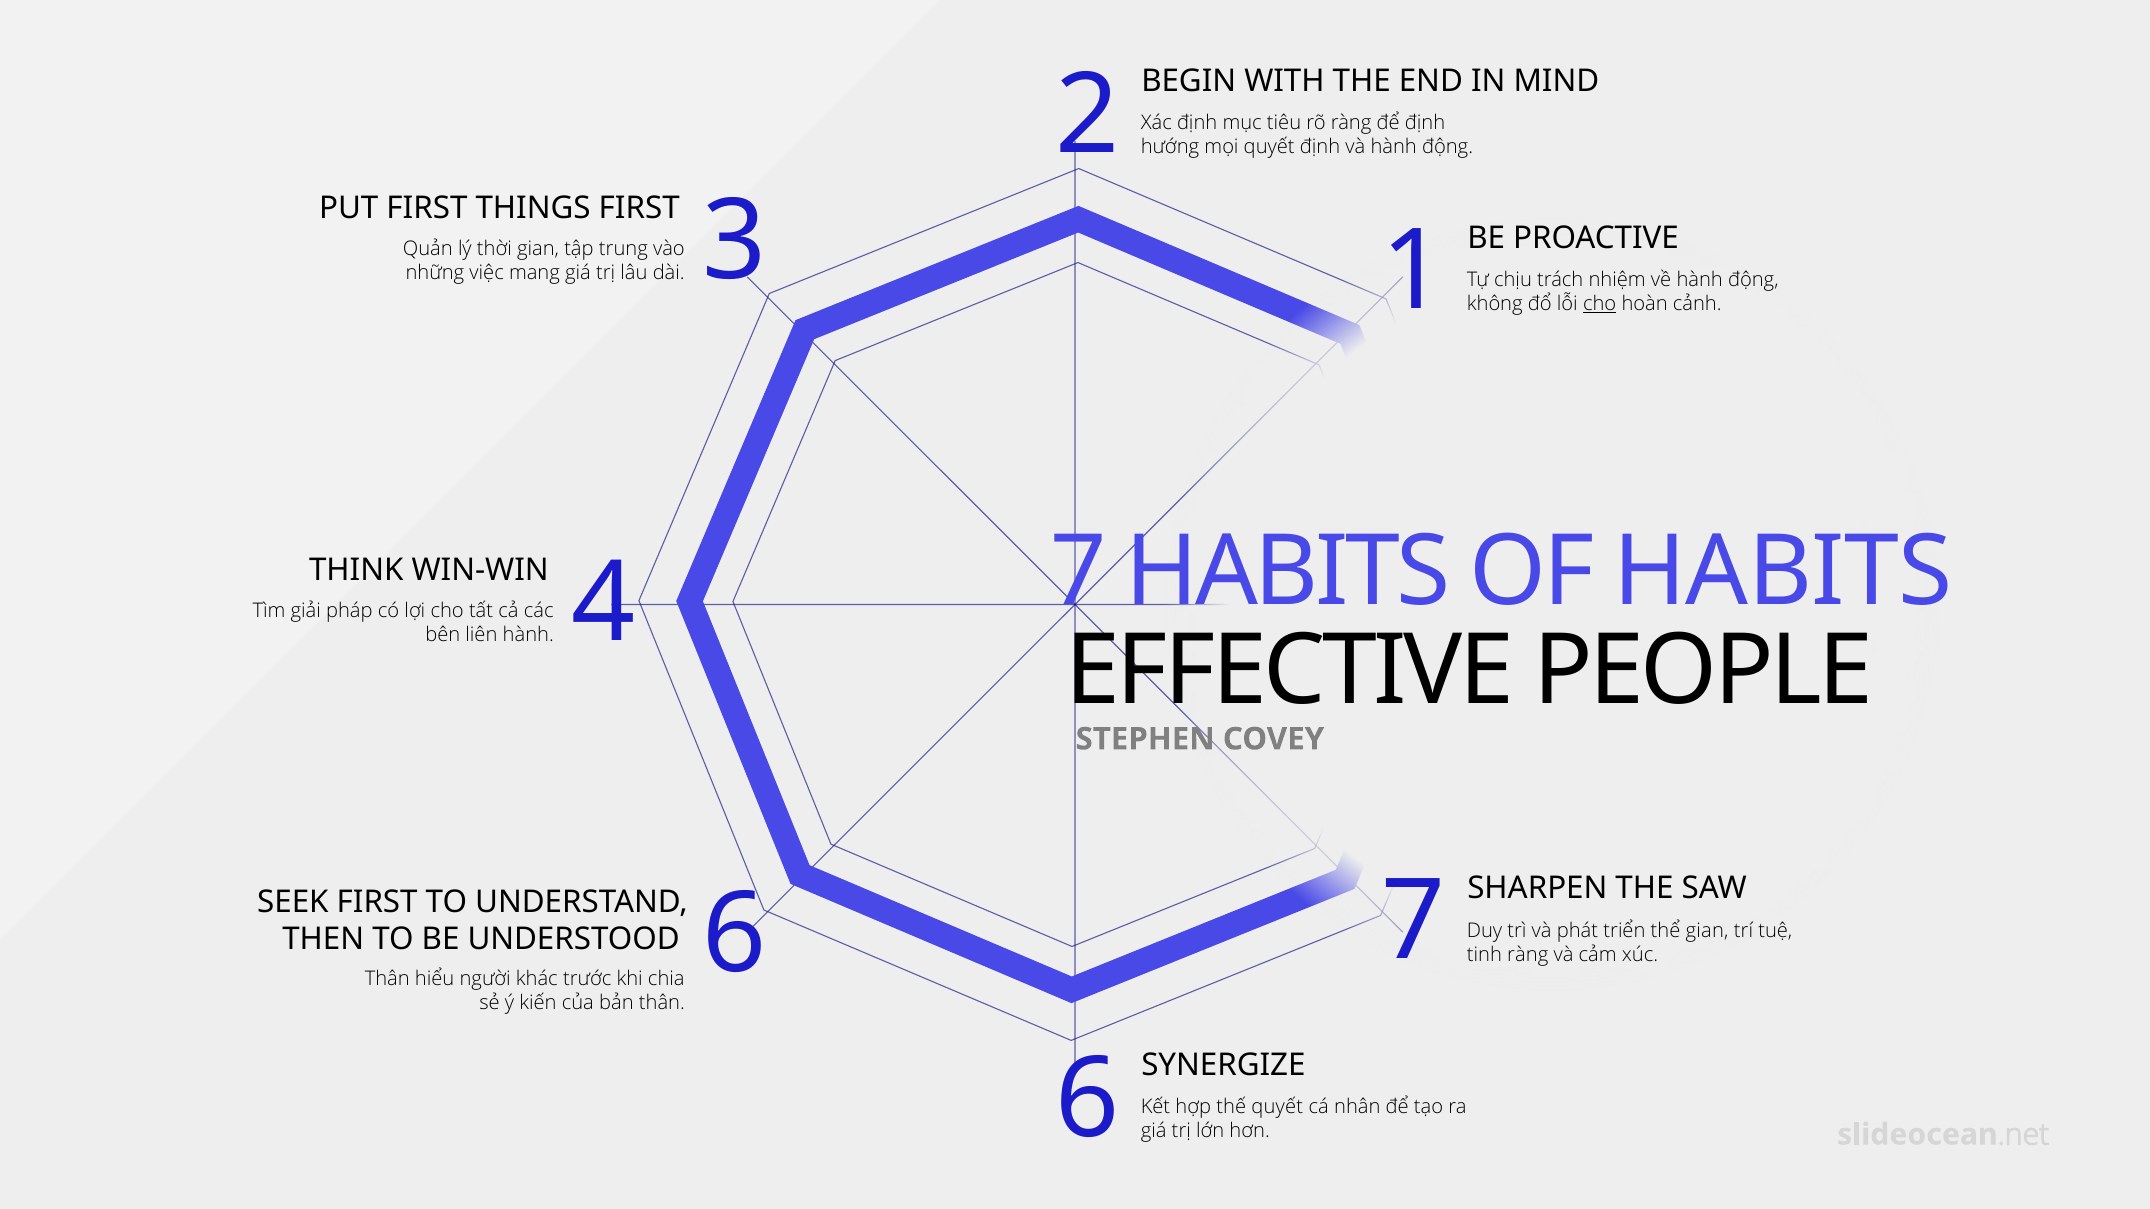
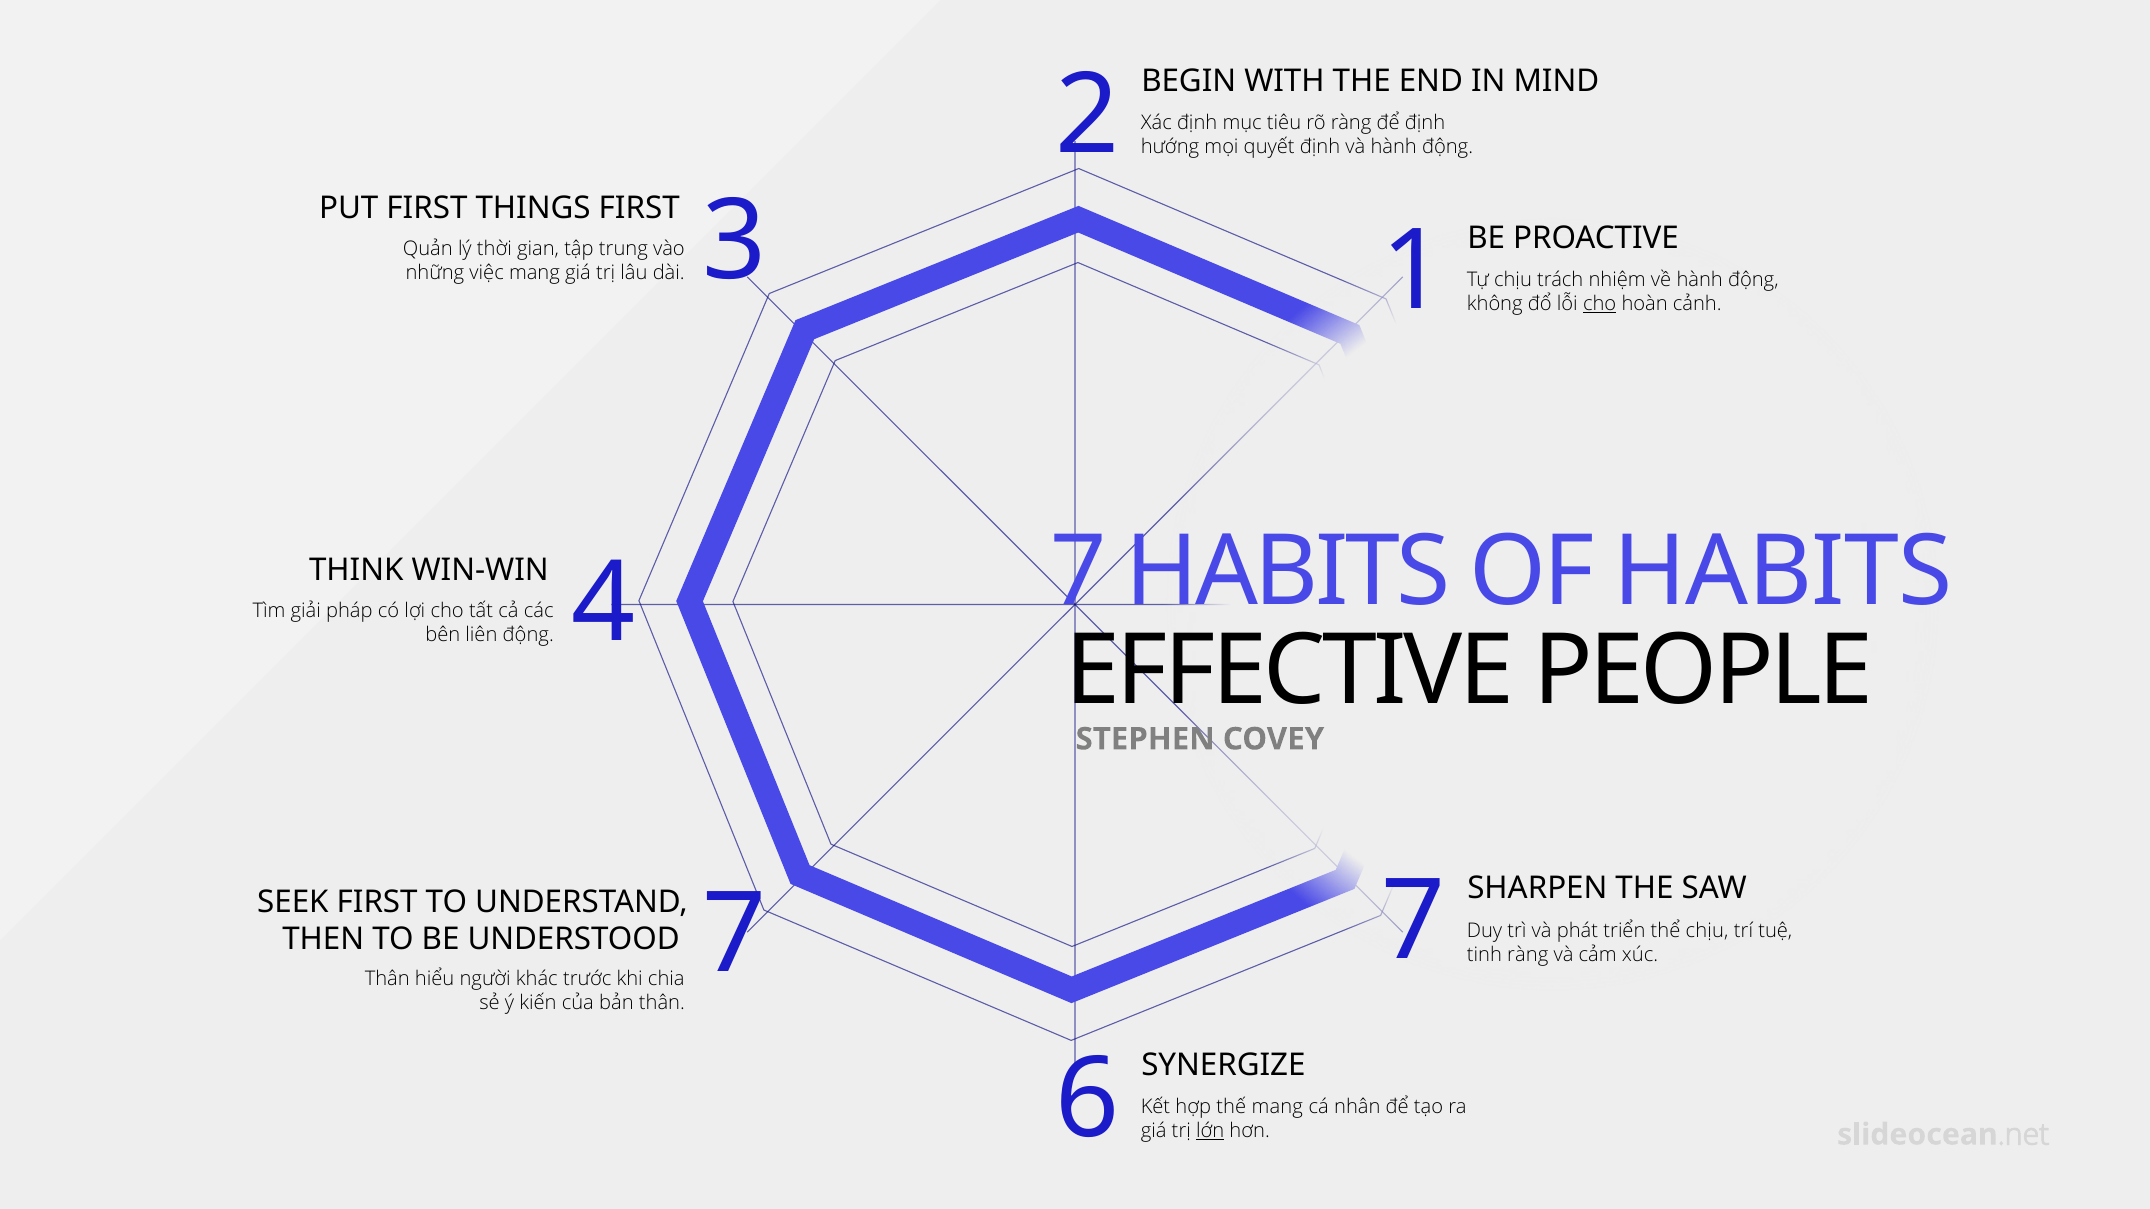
liên hành: hành -> động
thể gian: gian -> chịu
thân 6: 6 -> 7
thế quyết: quyết -> mang
lớn underline: none -> present
